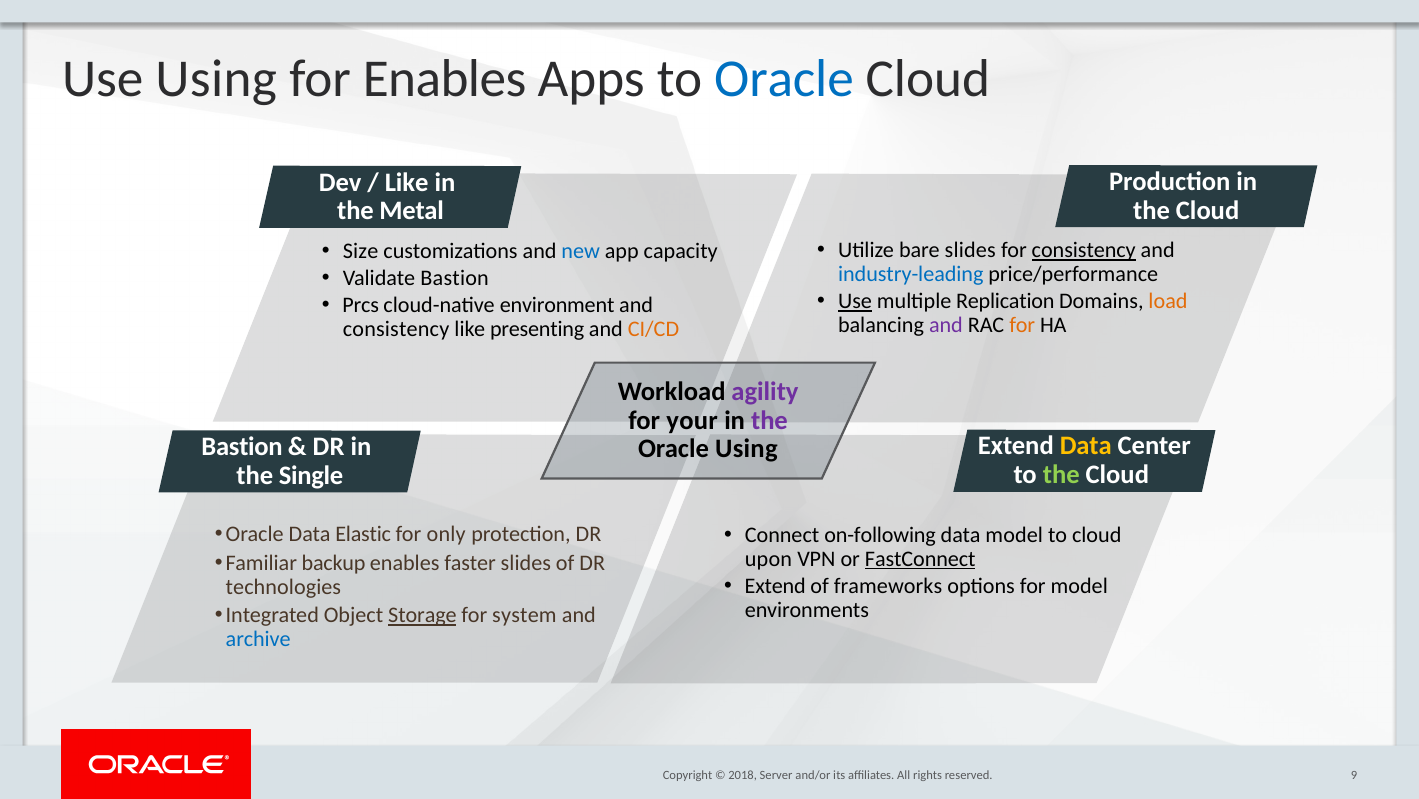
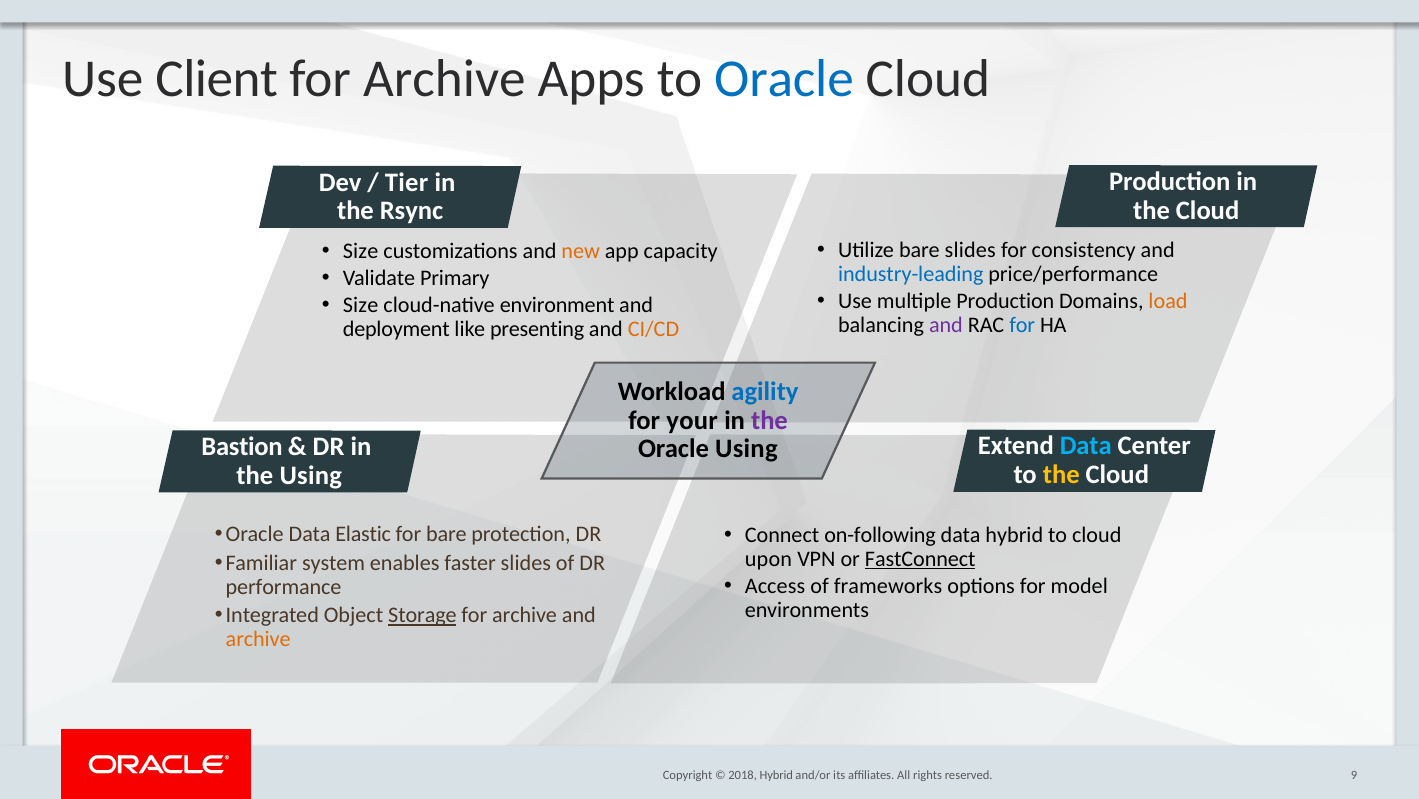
Use Using: Using -> Client
Enables at (445, 78): Enables -> Archive
Like at (407, 182): Like -> Tier
Metal: Metal -> Rsync
consistency at (1084, 250) underline: present -> none
new colour: blue -> orange
Validate Bastion: Bastion -> Primary
Use at (855, 301) underline: present -> none
multiple Replication: Replication -> Production
Prcs at (361, 305): Prcs -> Size
for at (1022, 325) colour: orange -> blue
consistency at (396, 329): consistency -> deployment
agility colour: purple -> blue
Data at (1086, 446) colour: yellow -> light blue
the at (1061, 475) colour: light green -> yellow
the Single: Single -> Using
for only: only -> bare
data model: model -> hybrid
backup: backup -> system
Extend at (775, 586): Extend -> Access
technologies: technologies -> performance
system at (524, 615): system -> archive
archive at (258, 639) colour: blue -> orange
Server at (776, 775): Server -> Hybrid
